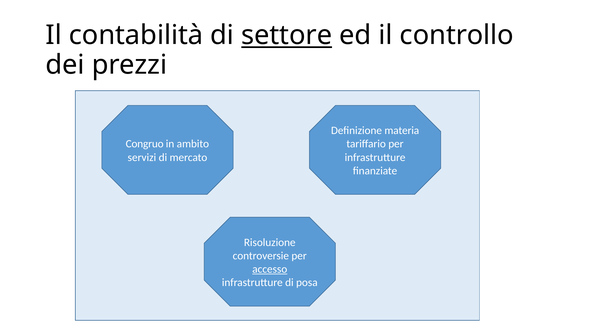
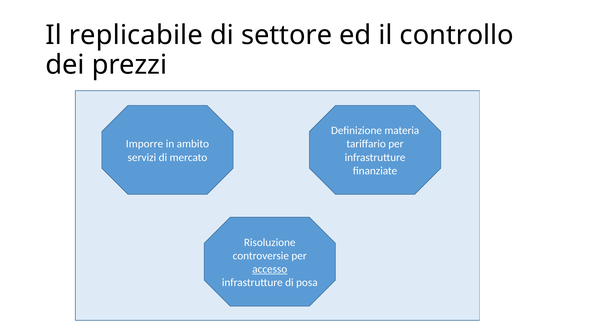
contabilità: contabilità -> replicabile
settore underline: present -> none
Congruo: Congruo -> Imporre
